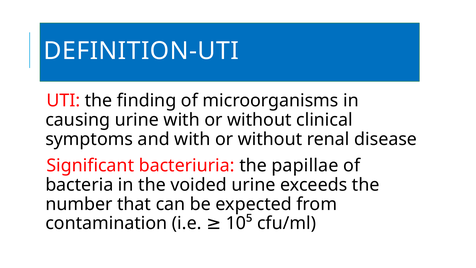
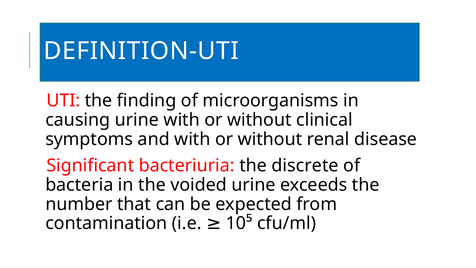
papillae: papillae -> discrete
